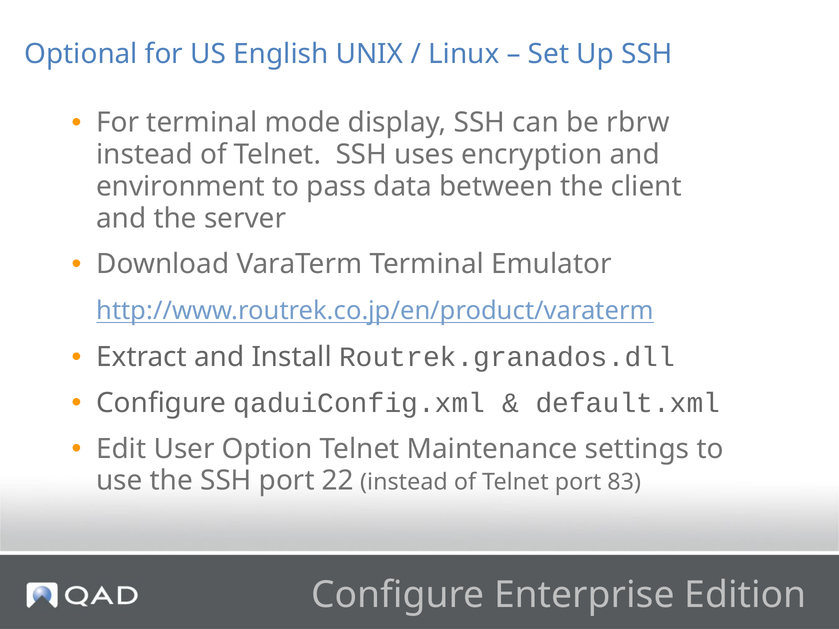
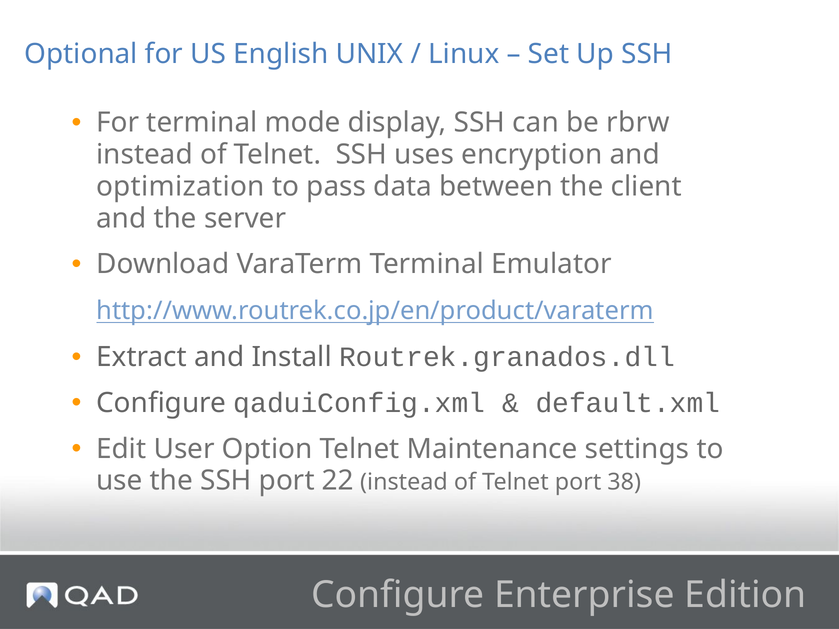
environment: environment -> optimization
83: 83 -> 38
